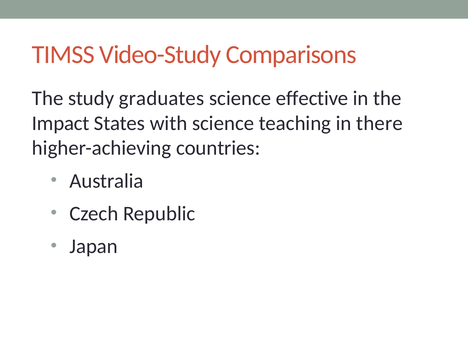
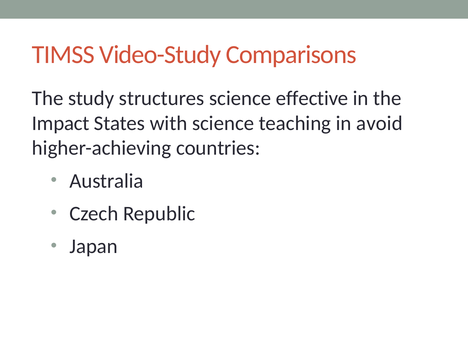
graduates: graduates -> structures
there: there -> avoid
